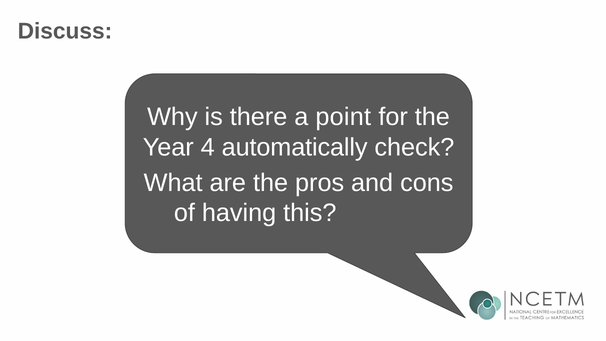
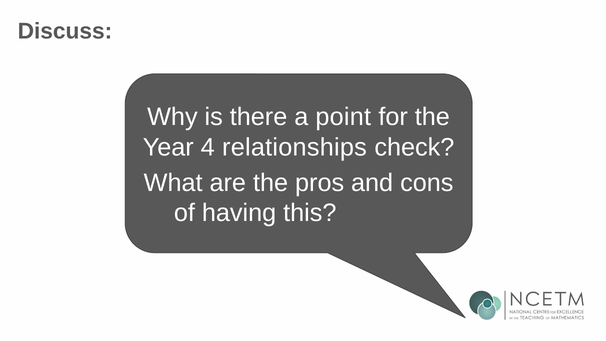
automatically: automatically -> relationships
